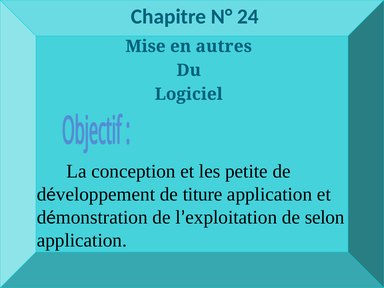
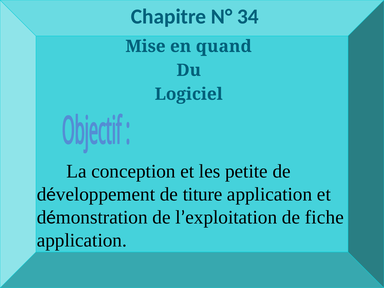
24: 24 -> 34
autres: autres -> quand
selon: selon -> fiche
